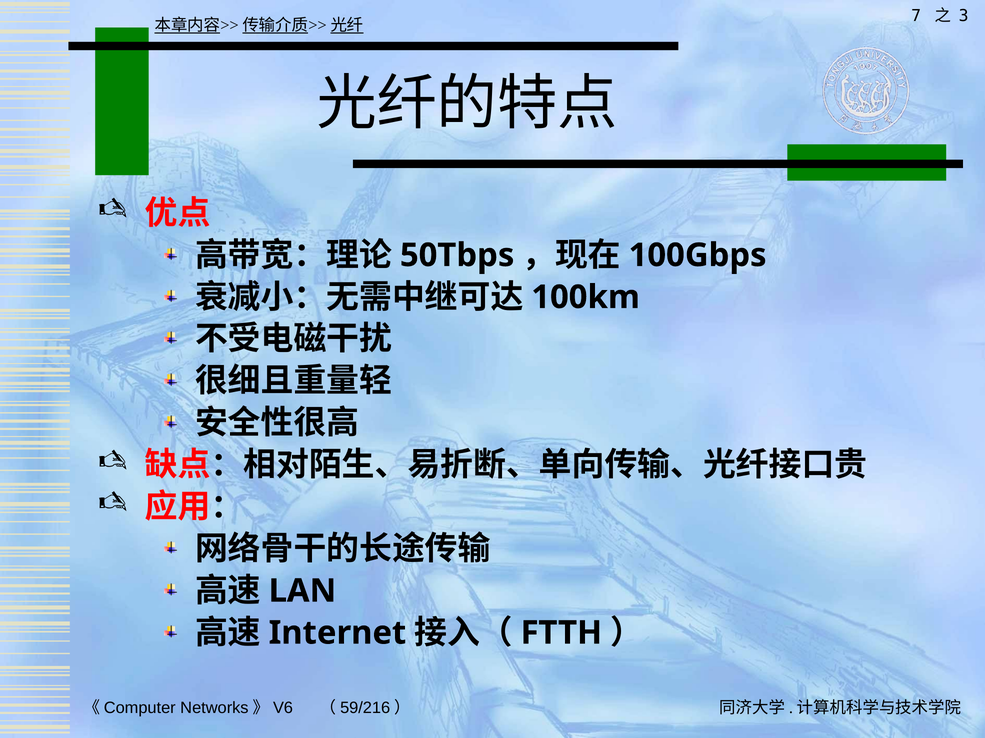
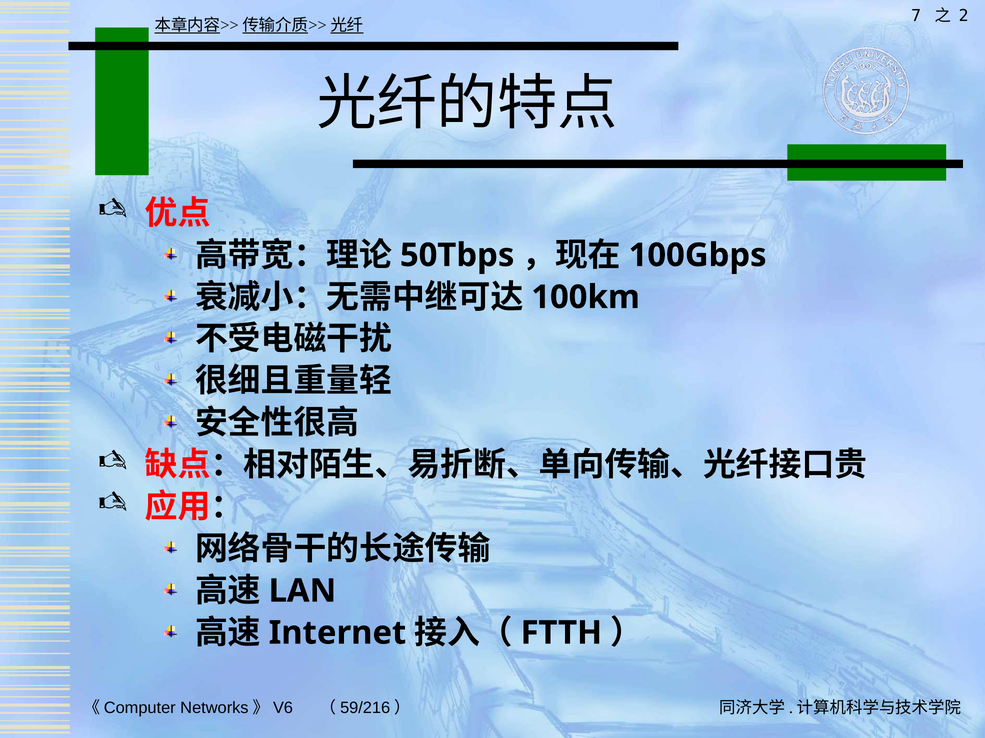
3: 3 -> 2
